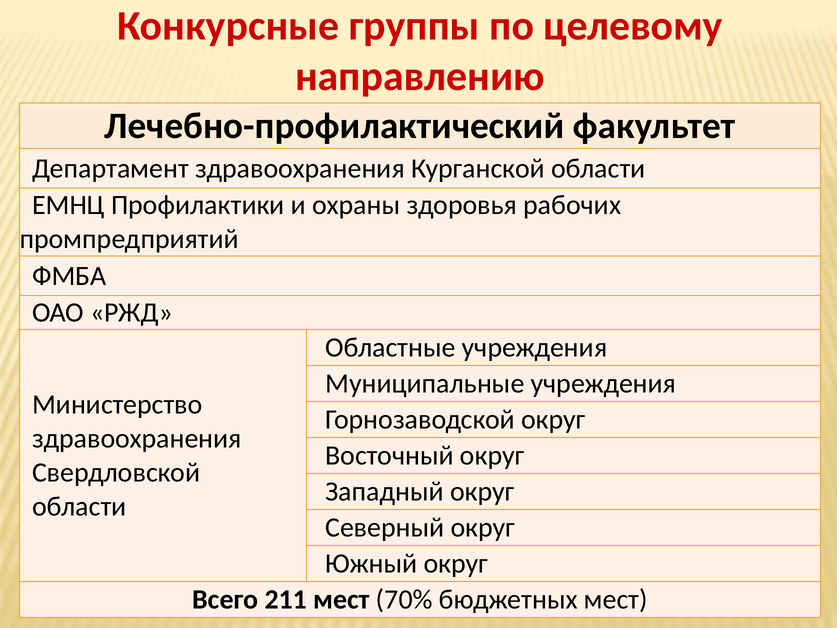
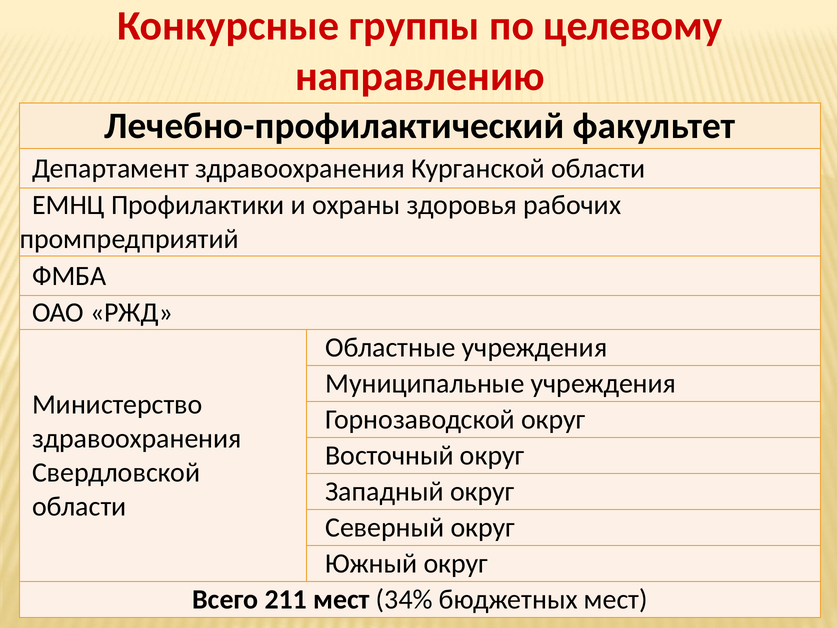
70%: 70% -> 34%
